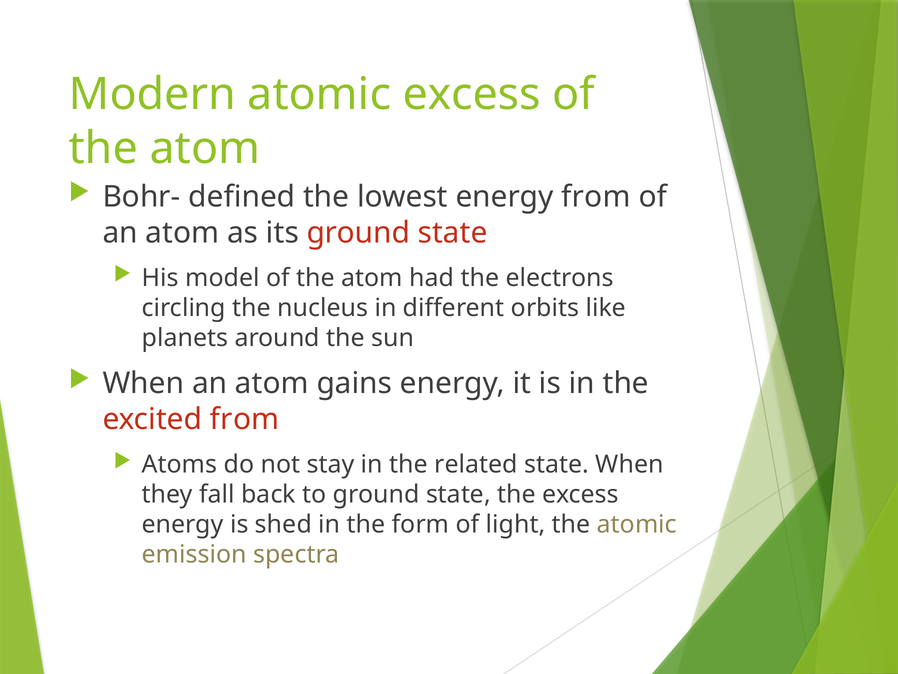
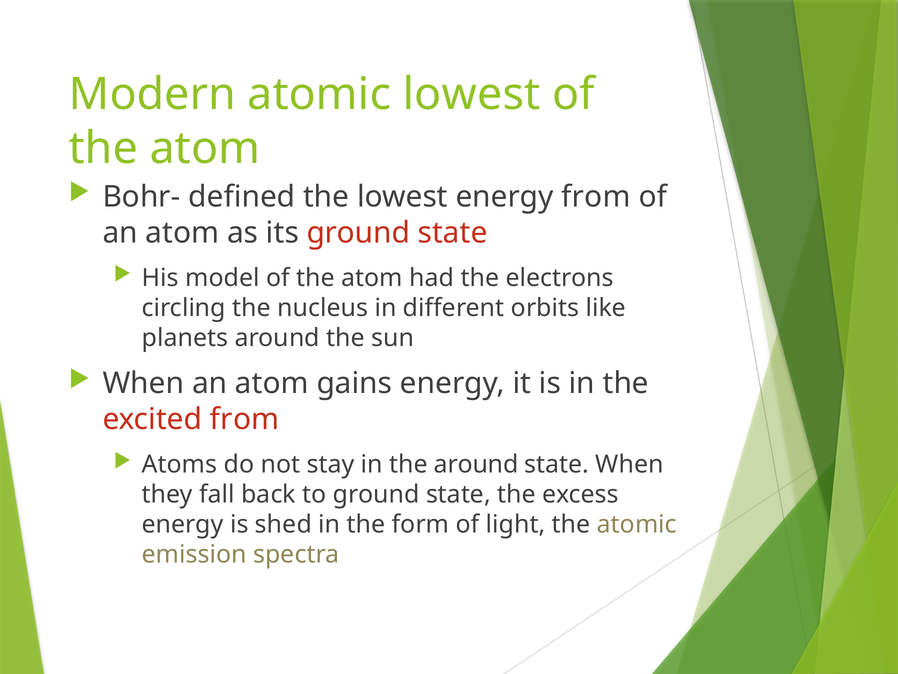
atomic excess: excess -> lowest
the related: related -> around
